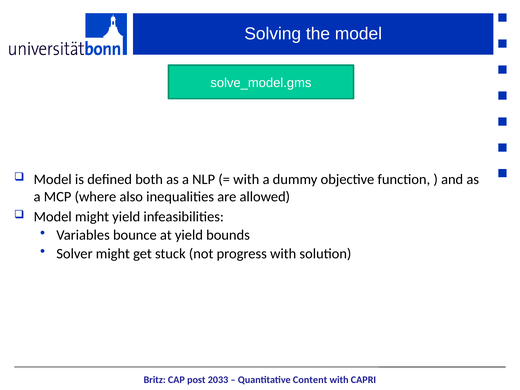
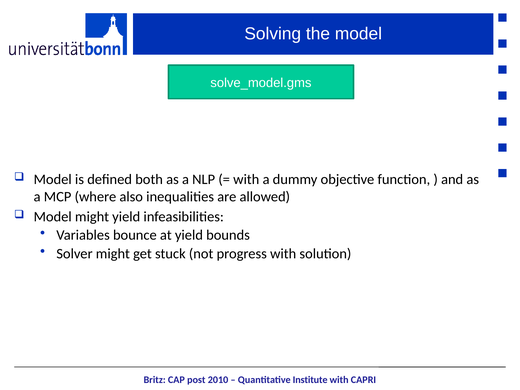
2033: 2033 -> 2010
Content: Content -> Institute
